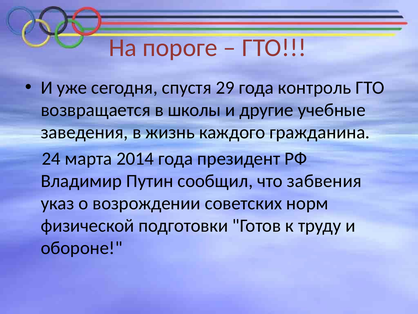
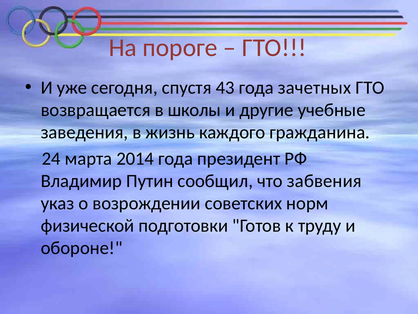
29: 29 -> 43
контроль: контроль -> зачетных
